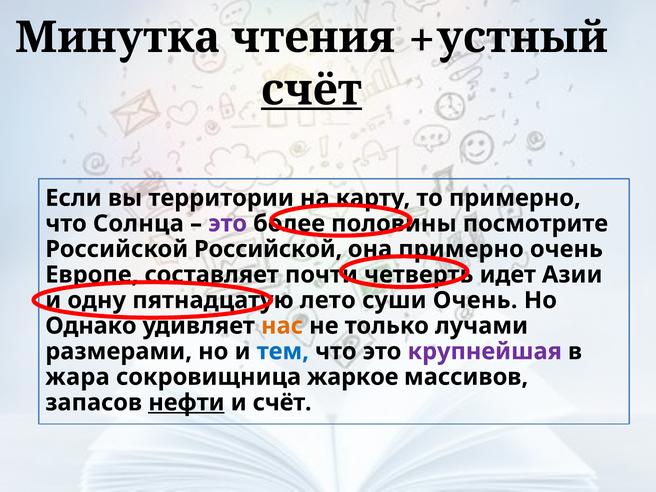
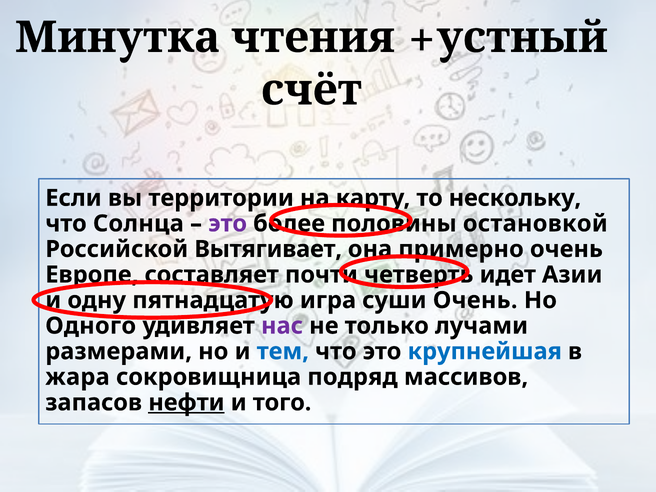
счёт at (312, 90) underline: present -> none
то примерно: примерно -> нескольку
посмотрите: посмотрите -> остановкой
Российской Российской: Российской -> Вытягивает
лето: лето -> игра
Однако: Однако -> Одного
нас colour: orange -> purple
крупнейшая colour: purple -> blue
жаркое: жаркое -> подряд
и счёт: счёт -> того
